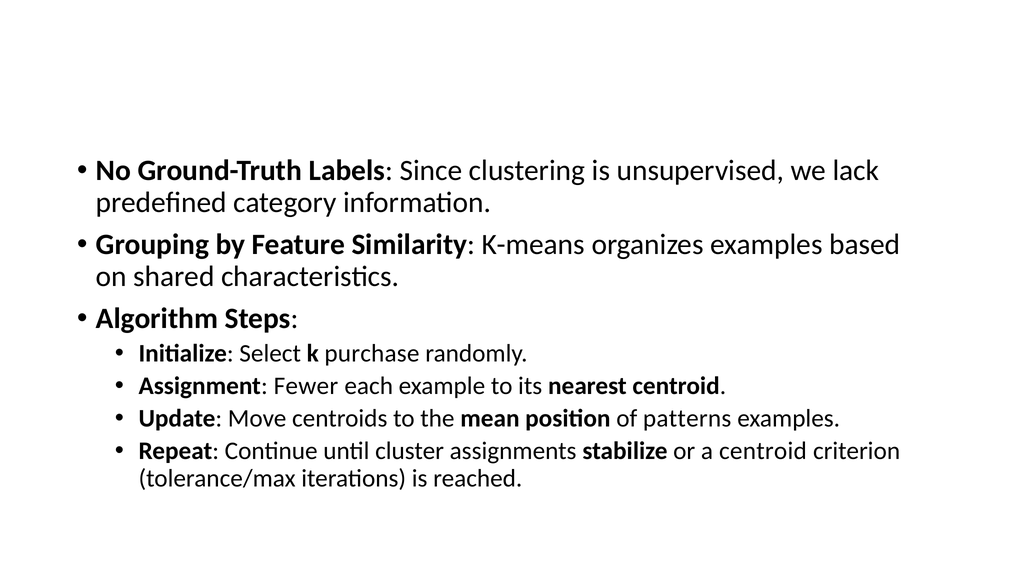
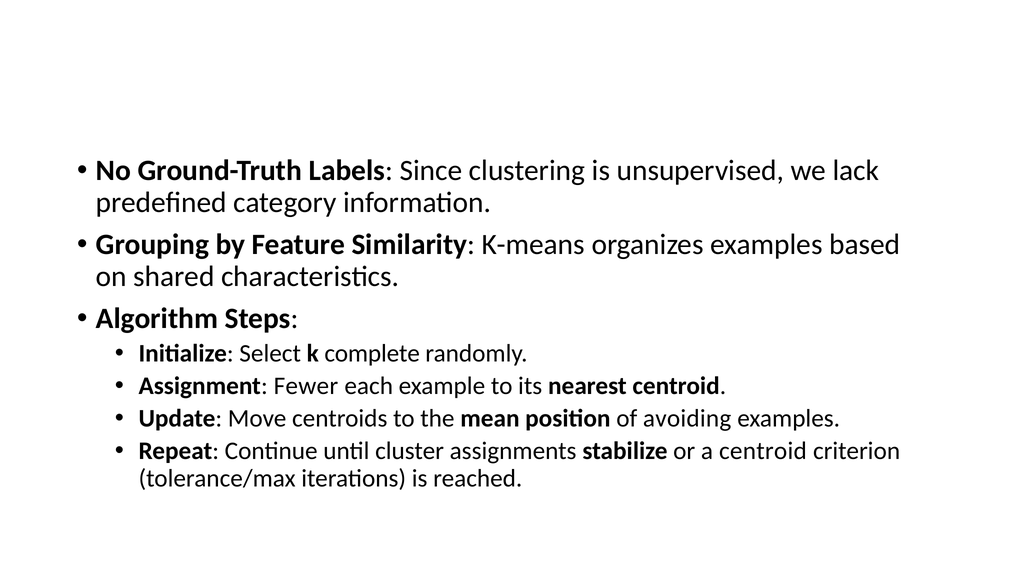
purchase: purchase -> complete
patterns: patterns -> avoiding
